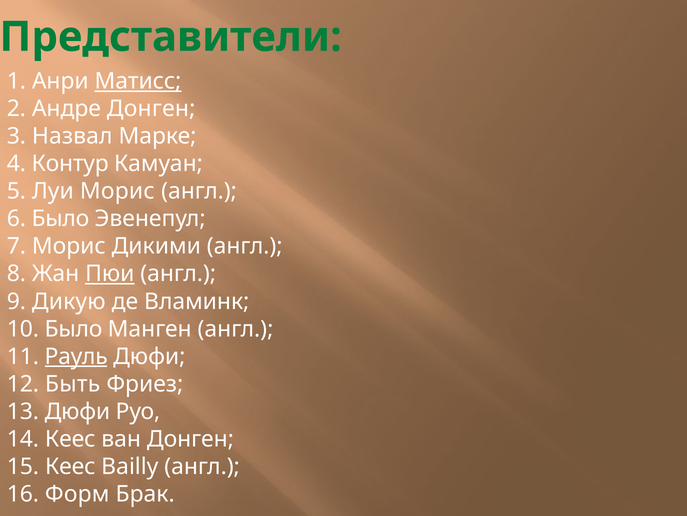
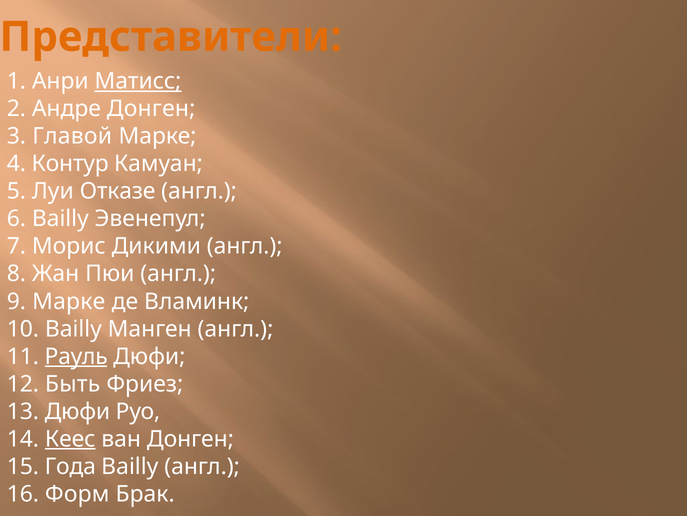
Представители colour: green -> orange
Назвал: Назвал -> Главой
Луи Морис: Морис -> Отказе
6 Было: Было -> Bailly
Пюи underline: present -> none
9 Дикую: Дикую -> Марке
10 Было: Было -> Bailly
Кеес at (70, 438) underline: none -> present
15 Кеес: Кеес -> Года
